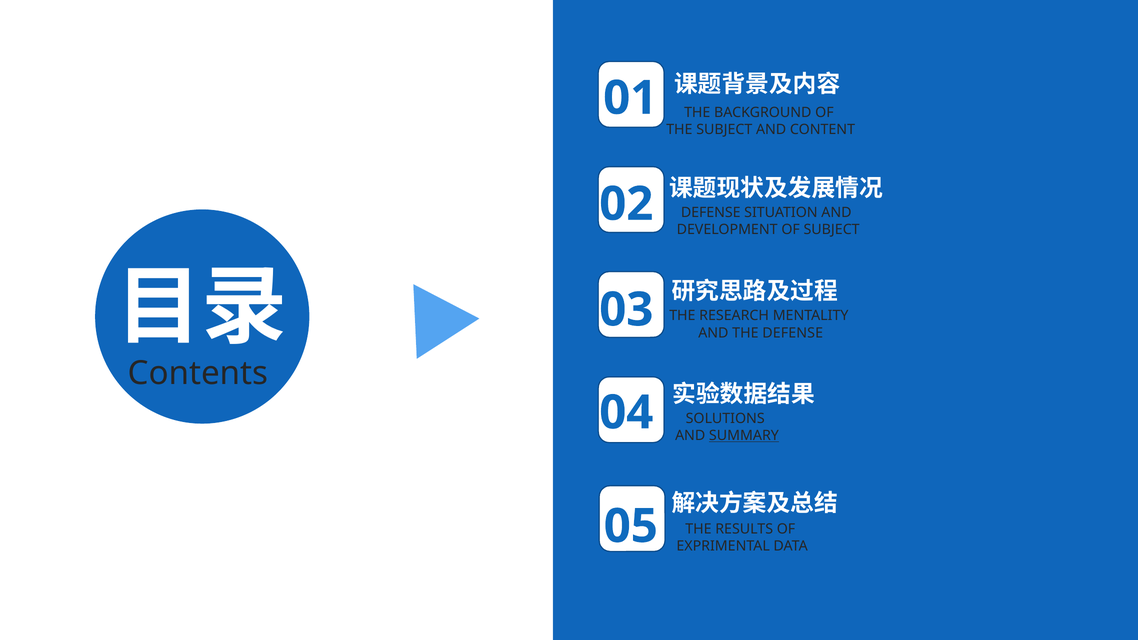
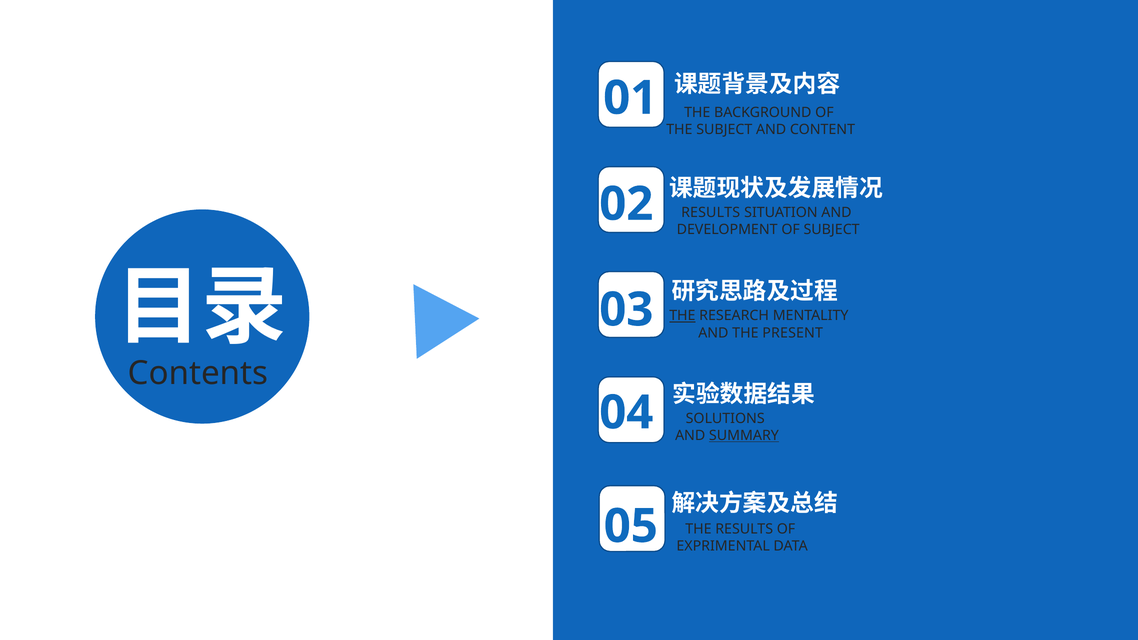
DEFENSE at (711, 213): DEFENSE -> RESULTS
THE at (682, 316) underline: none -> present
THE DEFENSE: DEFENSE -> PRESENT
